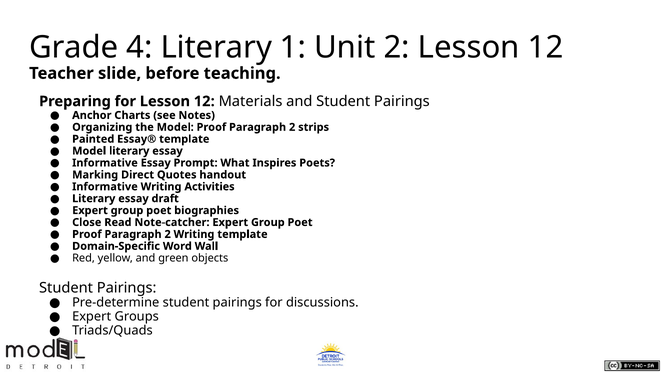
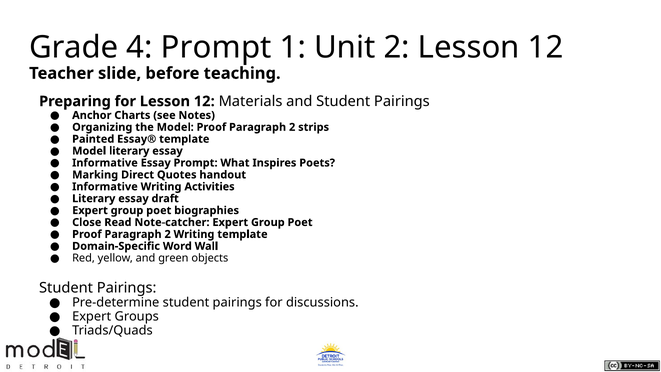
4 Literary: Literary -> Prompt
